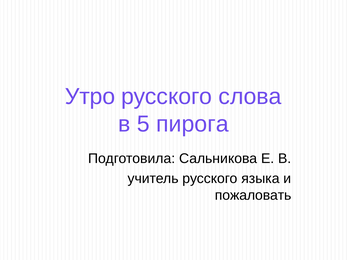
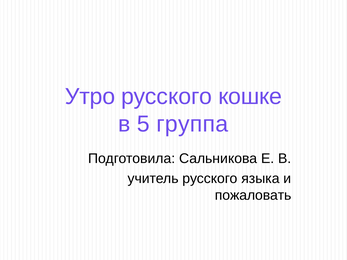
слова: слова -> кошке
пирога: пирога -> группа
